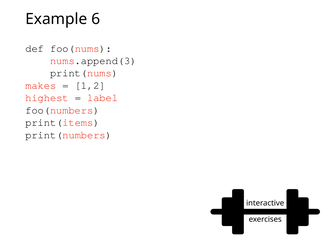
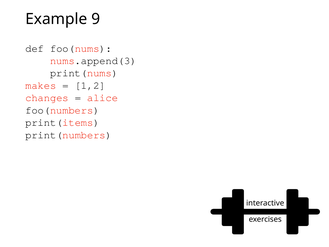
6: 6 -> 9
highest: highest -> changes
label: label -> alice
